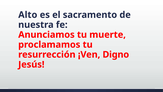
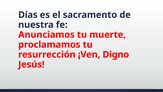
Alto: Alto -> Días
